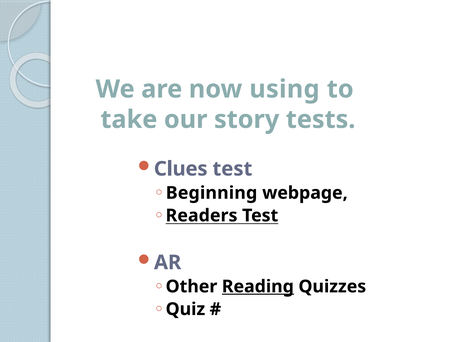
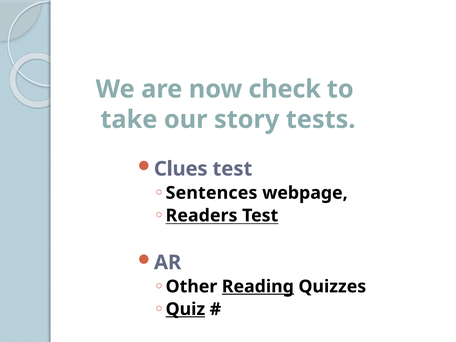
using: using -> check
Beginning: Beginning -> Sentences
Quiz underline: none -> present
